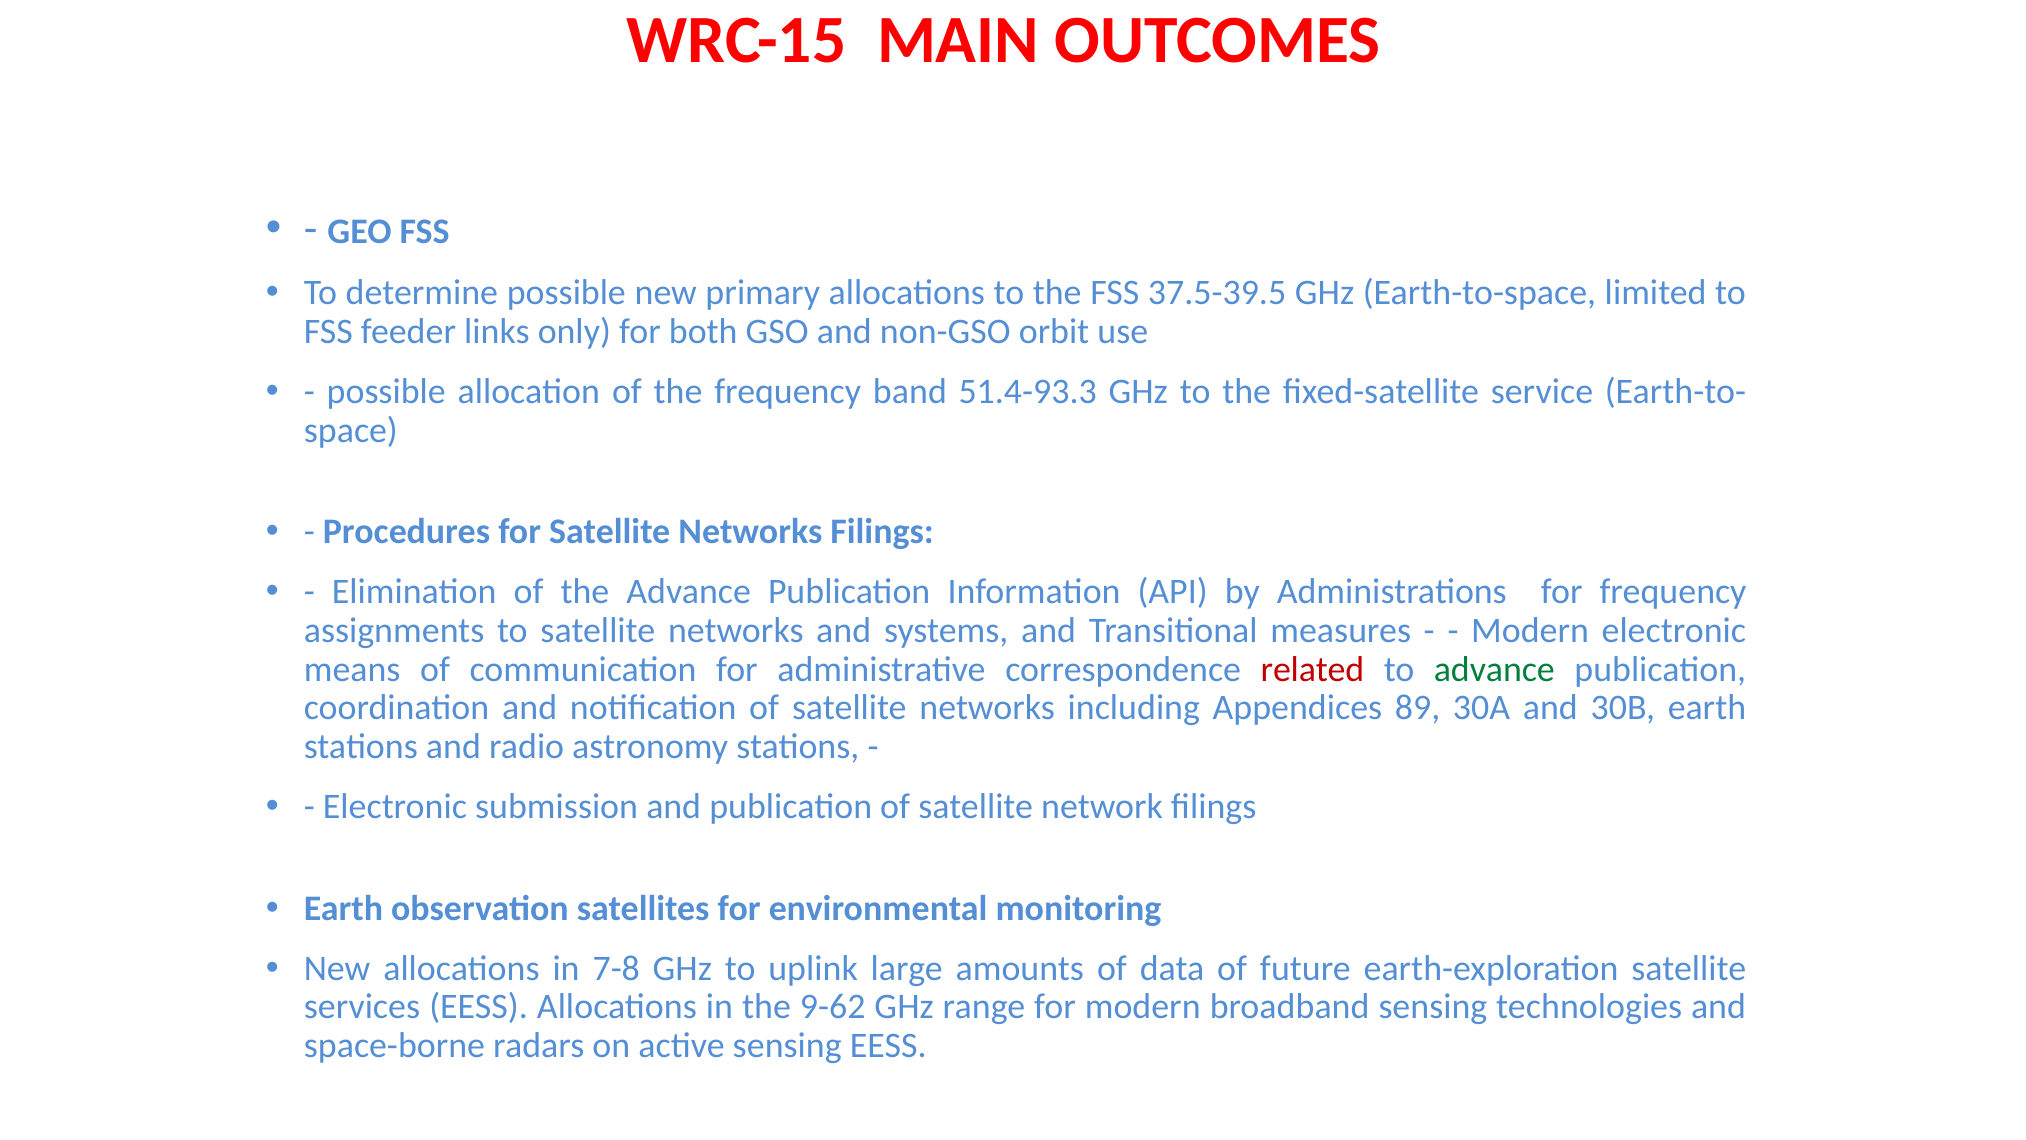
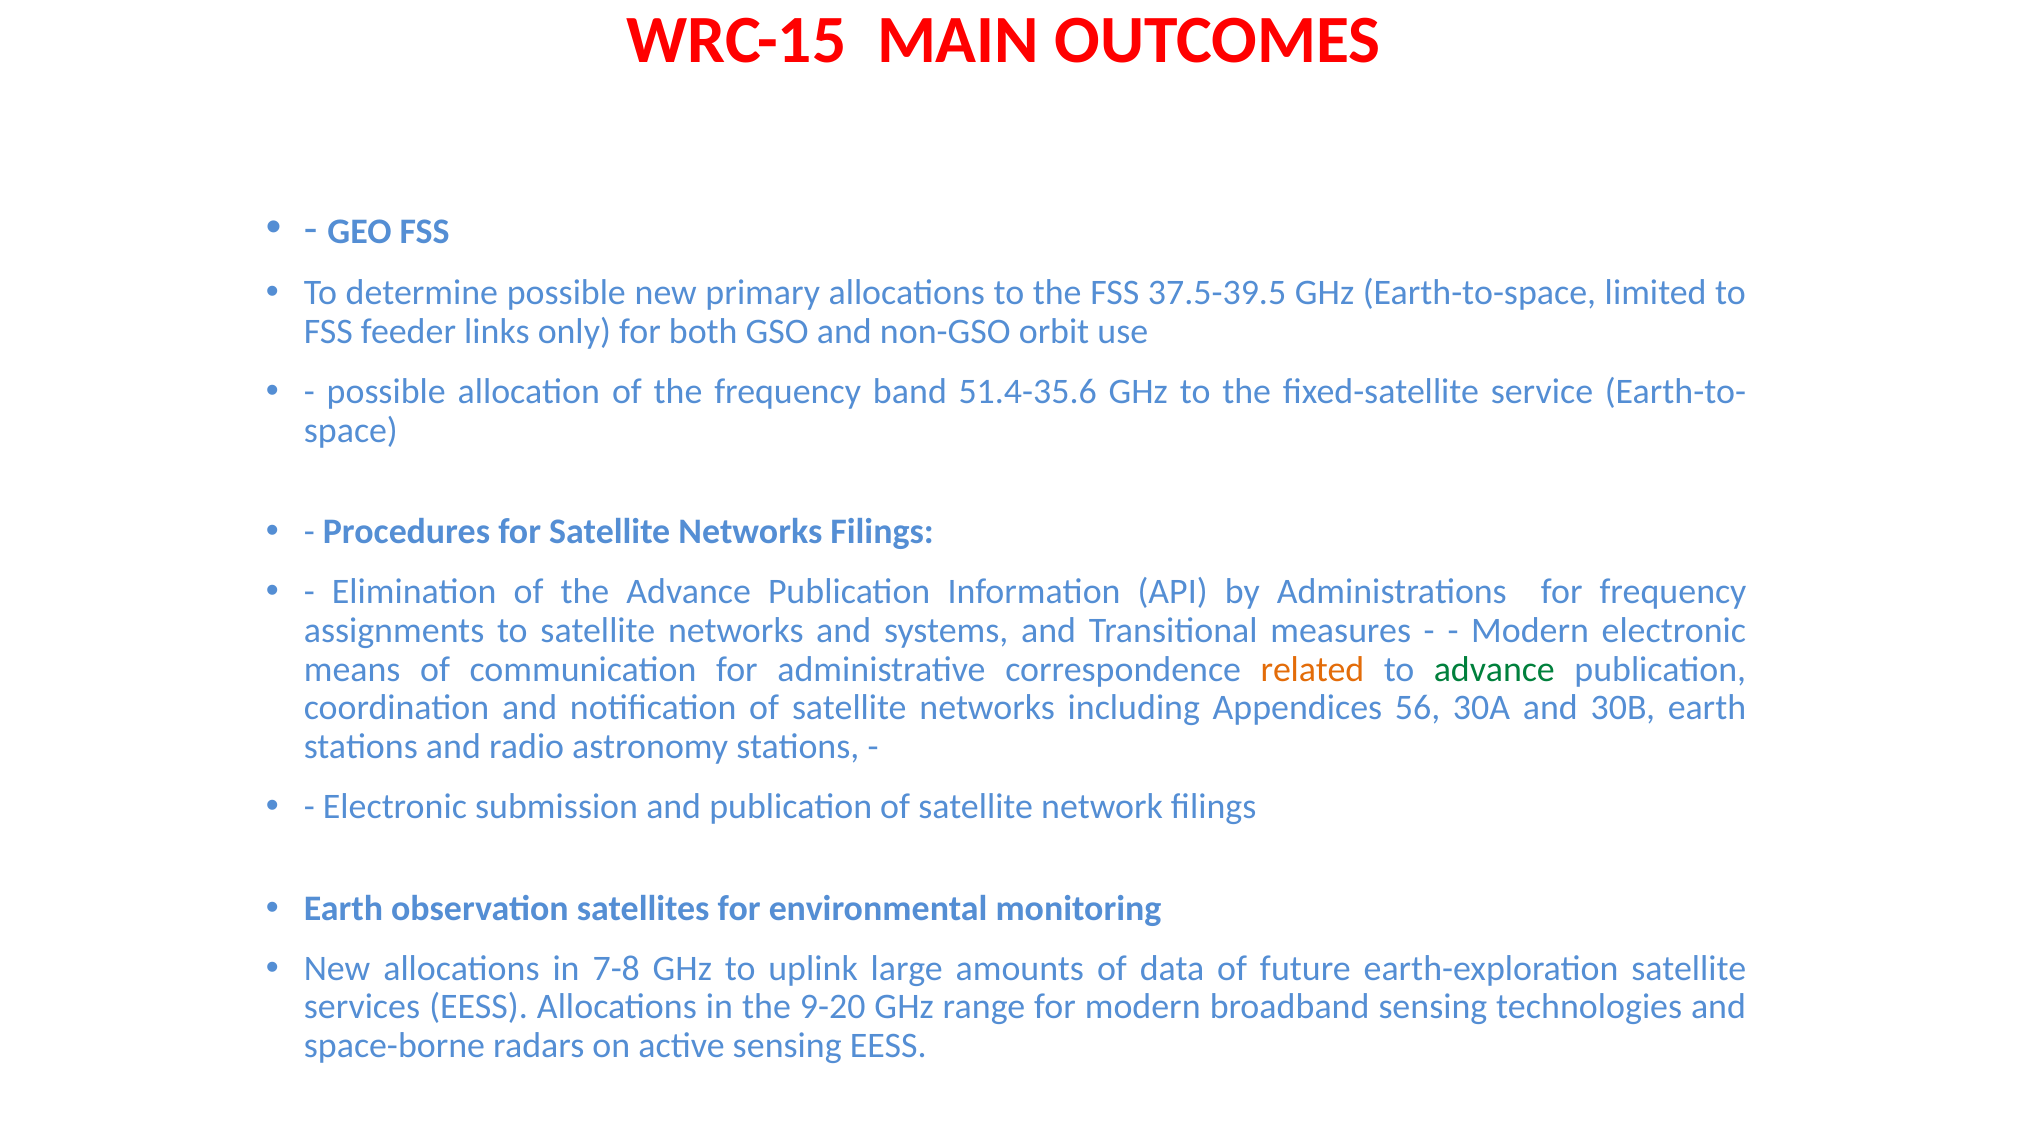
51.4-93.3: 51.4-93.3 -> 51.4-35.6
related colour: red -> orange
89: 89 -> 56
9-62: 9-62 -> 9-20
